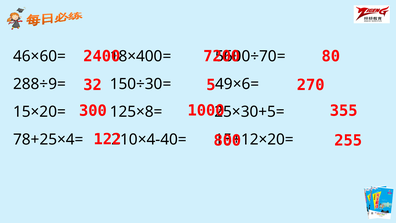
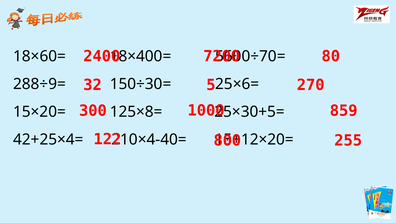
46×60=: 46×60= -> 18×60=
49×6=: 49×6= -> 25×6=
355: 355 -> 859
78+25×4=: 78+25×4= -> 42+25×4=
